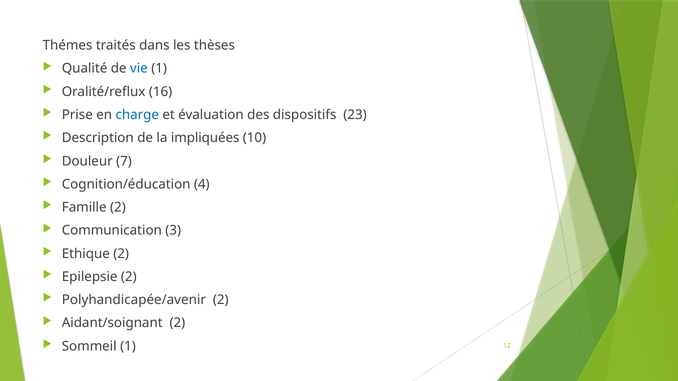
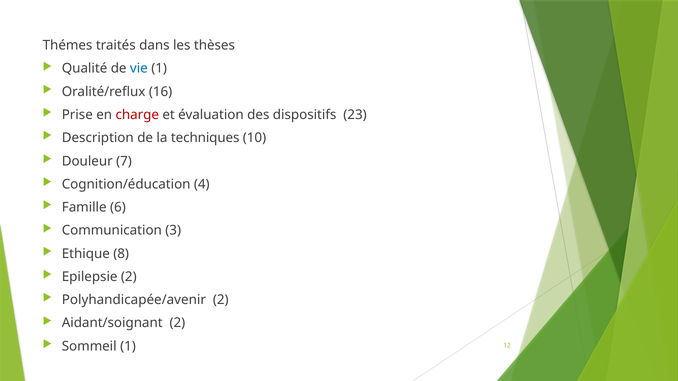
charge colour: blue -> red
impliquées: impliquées -> techniques
Famille 2: 2 -> 6
Ethique 2: 2 -> 8
